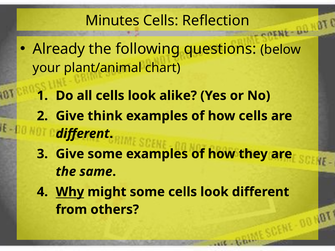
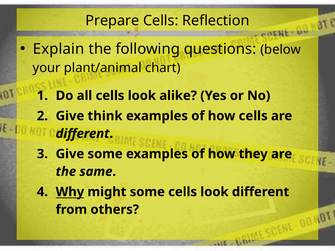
Minutes: Minutes -> Prepare
Already: Already -> Explain
